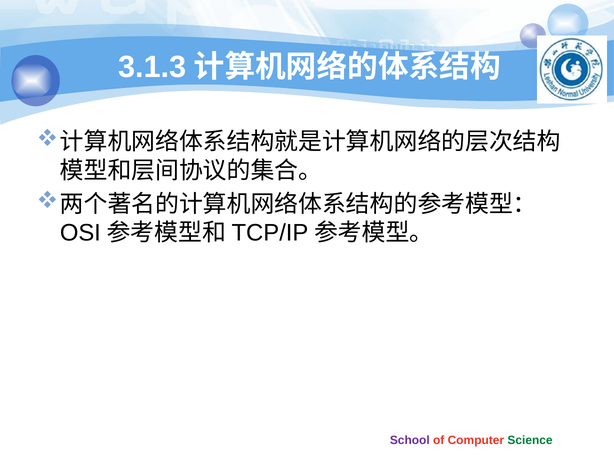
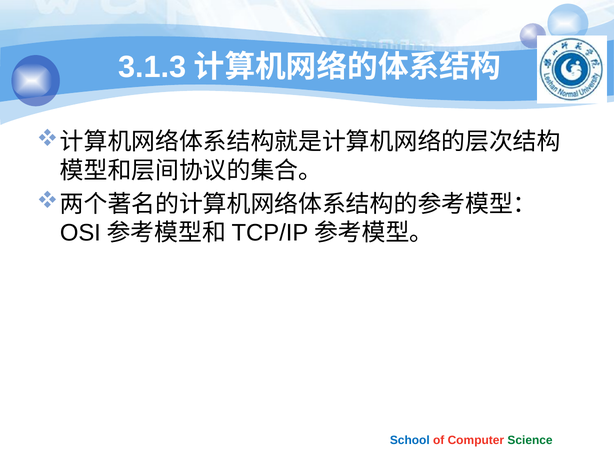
School colour: purple -> blue
